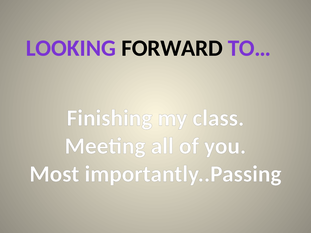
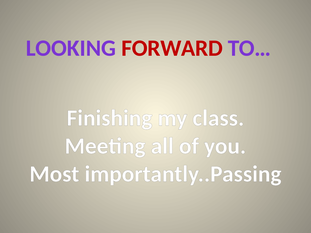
FORWARD colour: black -> red
